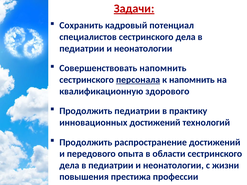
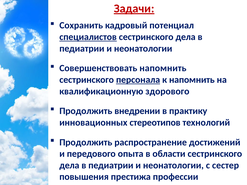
специалистов underline: none -> present
Продолжить педиатрии: педиатрии -> внедрении
инновационных достижений: достижений -> стереотипов
жизни: жизни -> сестер
